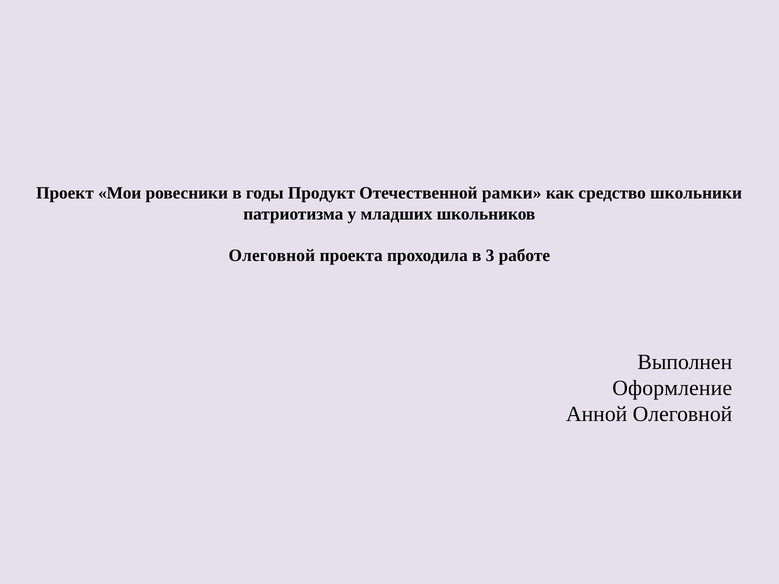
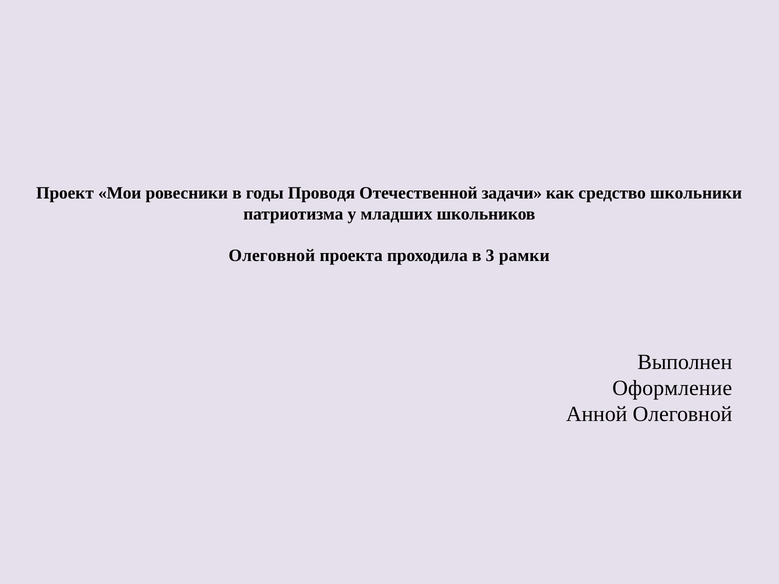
Продукт: Продукт -> Проводя
рамки: рамки -> задачи
работе: работе -> рамки
